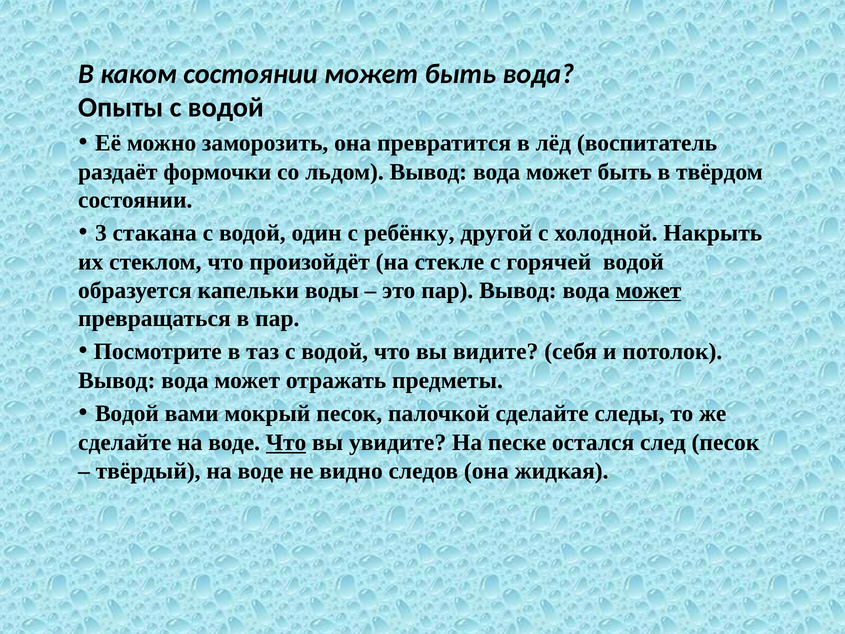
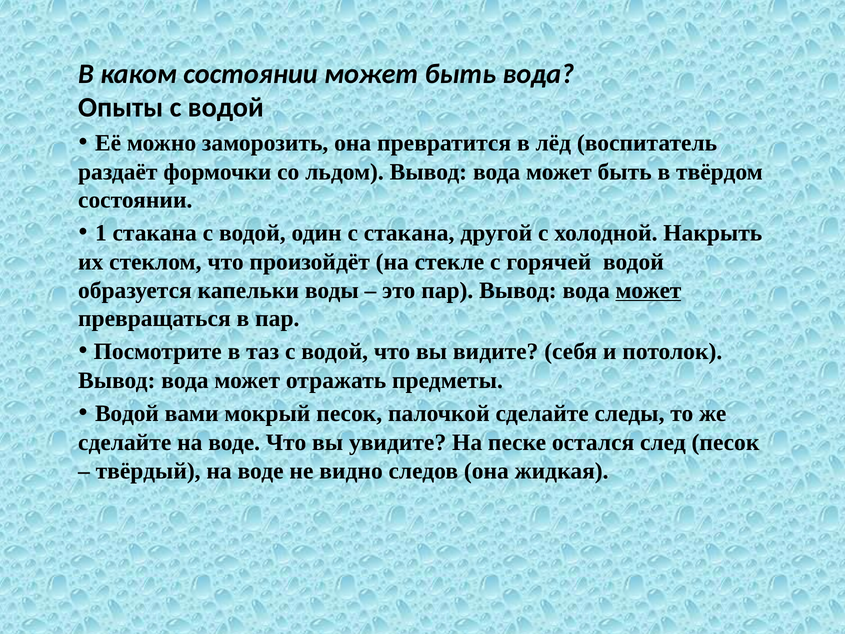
3: 3 -> 1
с ребёнку: ребёнку -> стакана
Что at (286, 442) underline: present -> none
